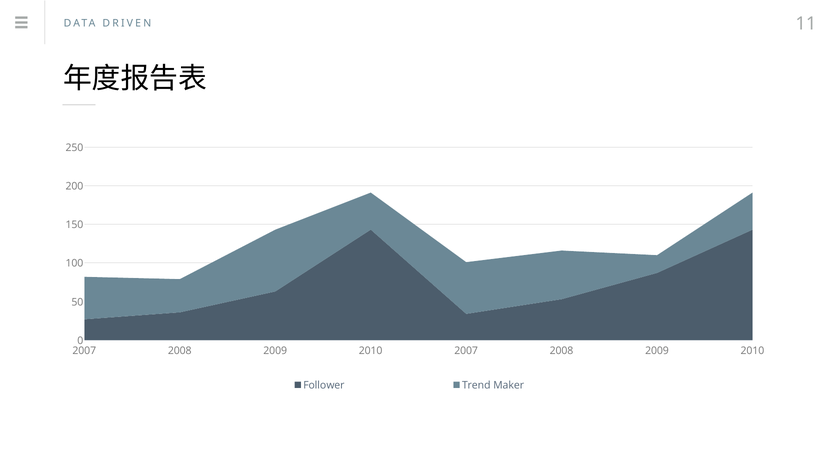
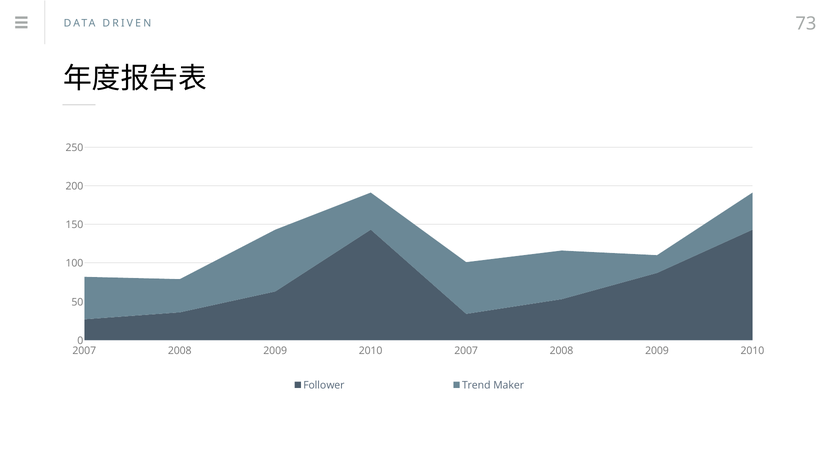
11: 11 -> 73
